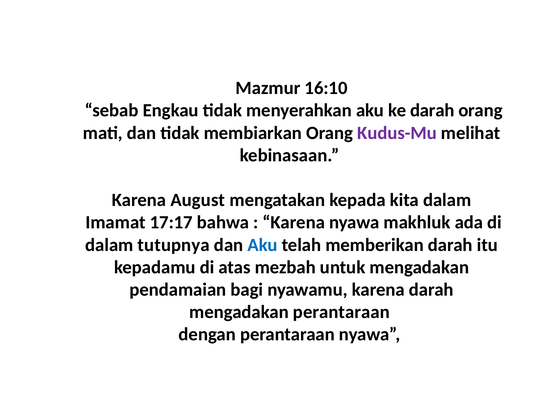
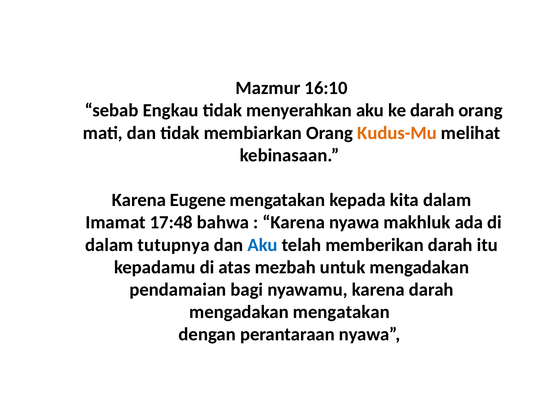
Kudus-Mu colour: purple -> orange
August: August -> Eugene
17:17: 17:17 -> 17:48
mengadakan perantaraan: perantaraan -> mengatakan
